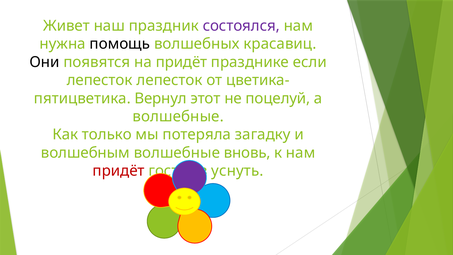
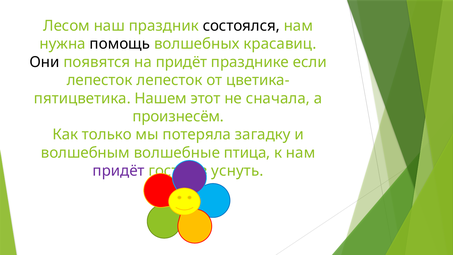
Живет: Живет -> Лесом
состоялся colour: purple -> black
Вернул: Вернул -> Нашем
поцелуй: поцелуй -> сначала
волшебные at (178, 116): волшебные -> произнесём
вновь: вновь -> птица
придёт at (119, 171) colour: red -> purple
